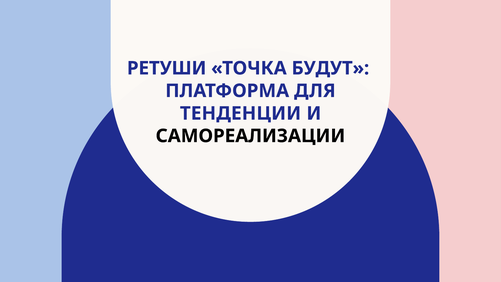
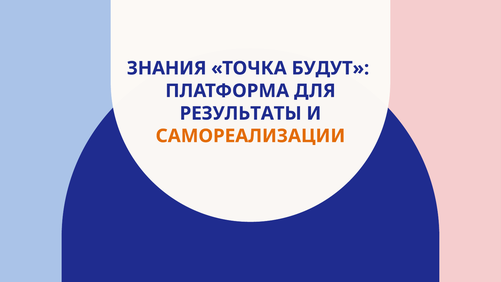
РЕТУШИ: РЕТУШИ -> ЗНАНИЯ
ТЕНДЕНЦИИ: ТЕНДЕНЦИИ -> РЕЗУЛЬТАТЫ
САМОРЕАЛИЗАЦИИ colour: black -> orange
